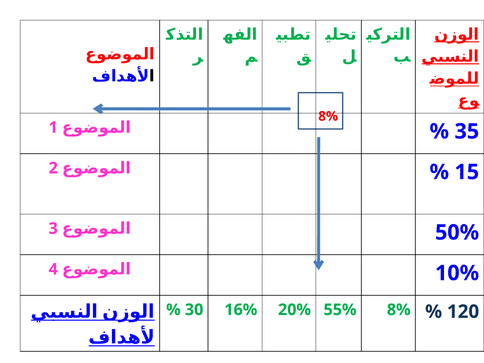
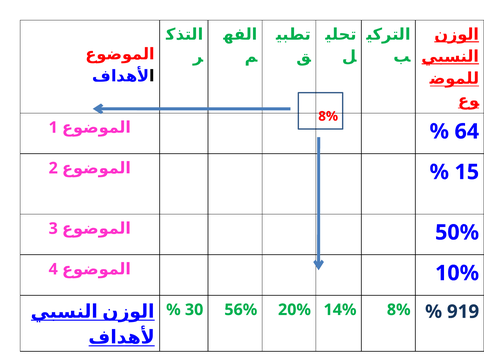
35: 35 -> 64
16%: 16% -> 56%
55%: 55% -> 14%
120: 120 -> 919
